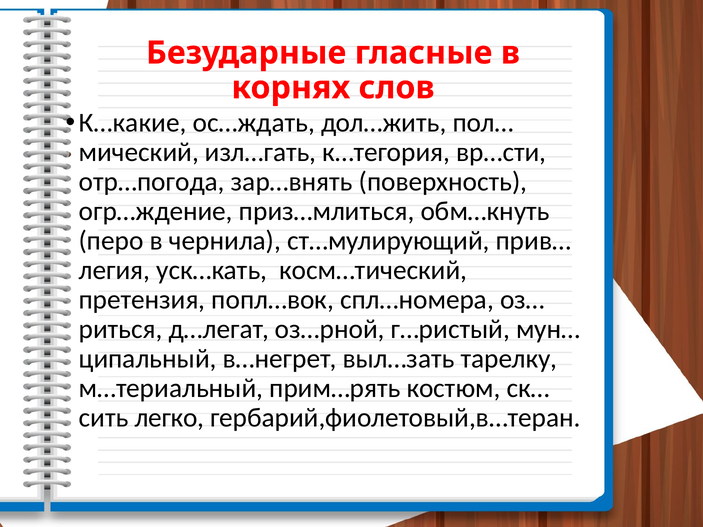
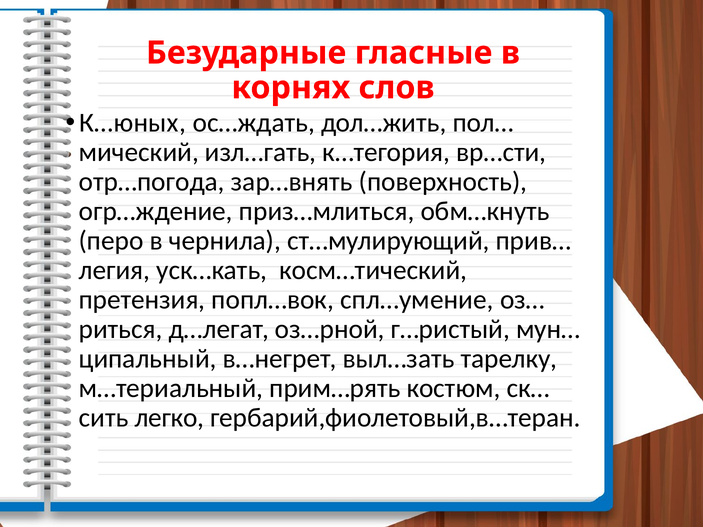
К…какие: К…какие -> К…юных
спл…номера: спл…номера -> спл…умение
